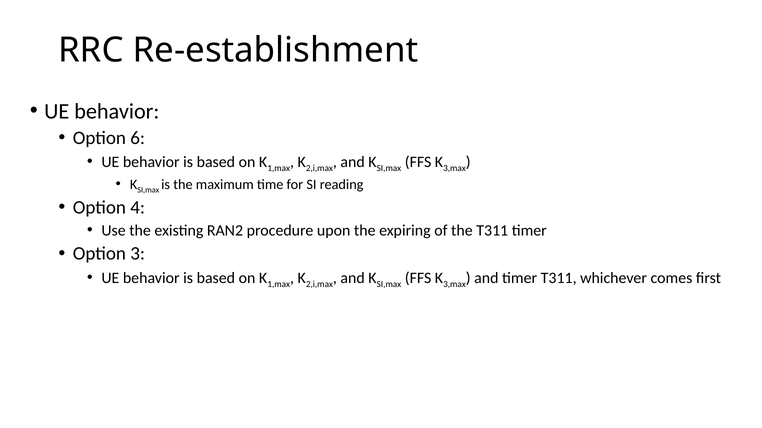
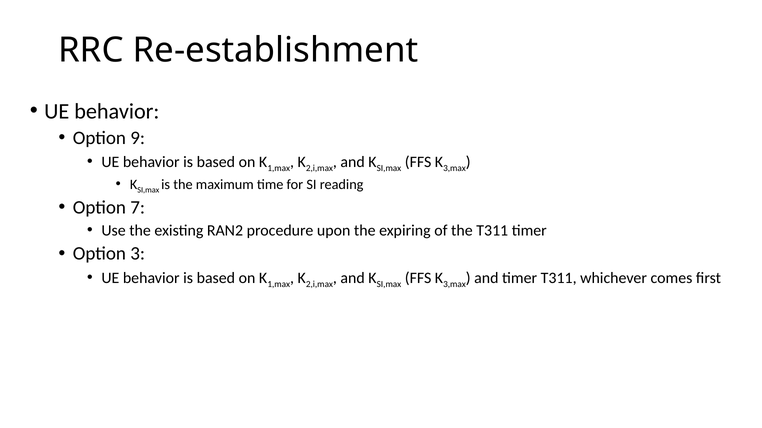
6: 6 -> 9
4: 4 -> 7
